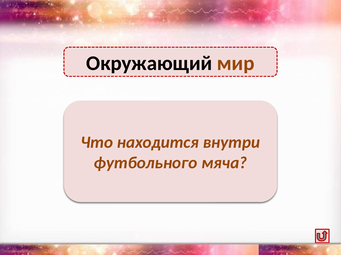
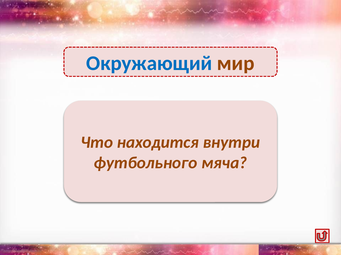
Окружающий colour: black -> blue
